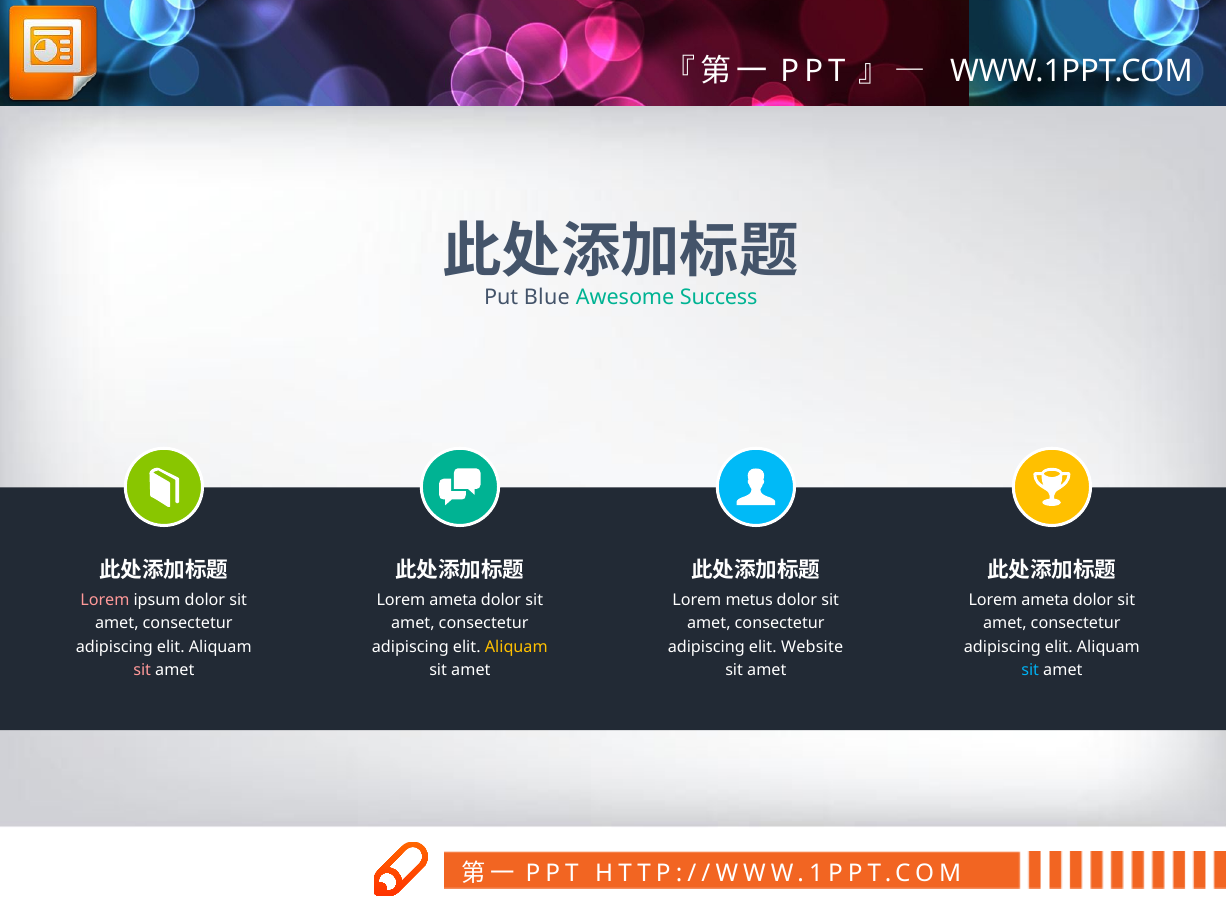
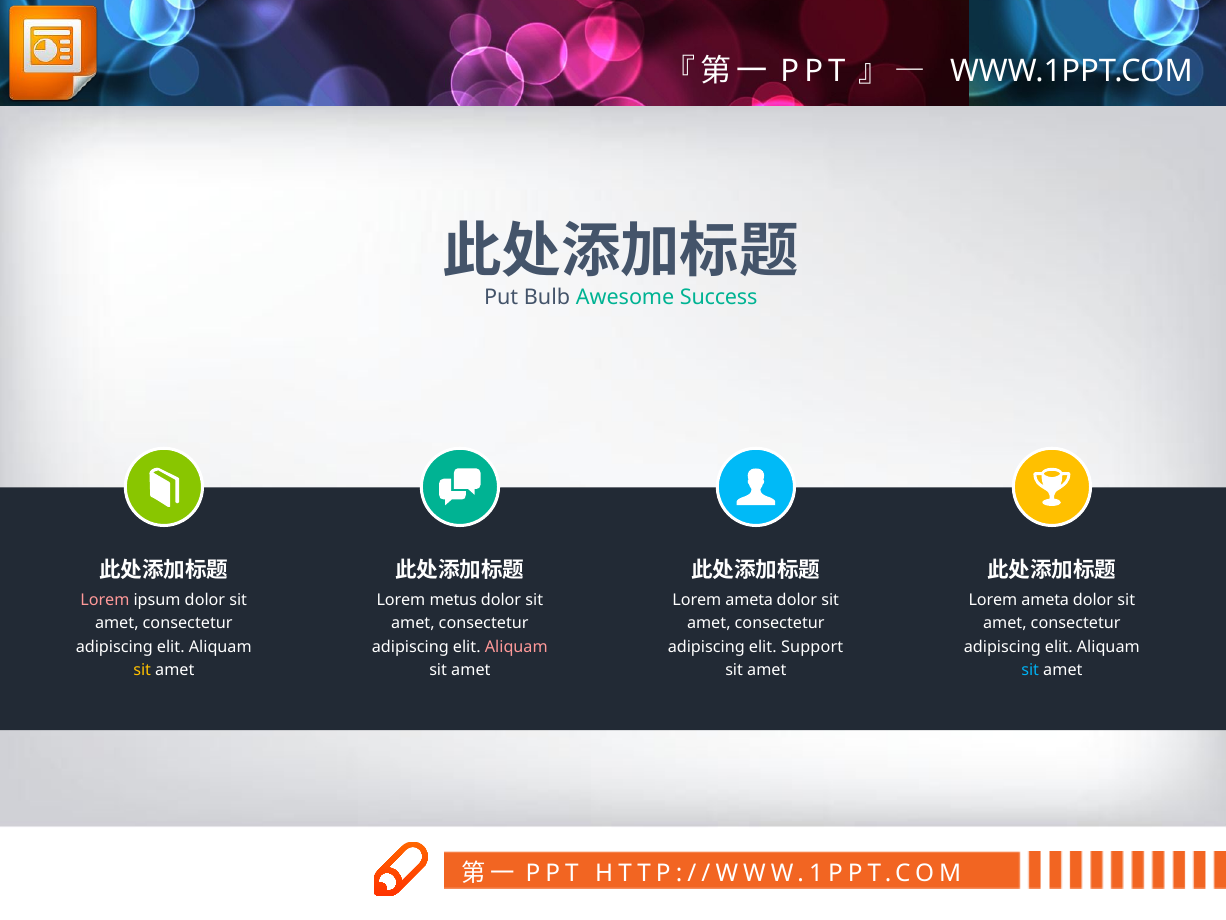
Blue: Blue -> Bulb
ameta at (453, 600): ameta -> metus
metus at (749, 600): metus -> ameta
Aliquam at (516, 646) colour: yellow -> pink
Website: Website -> Support
sit at (142, 670) colour: pink -> yellow
